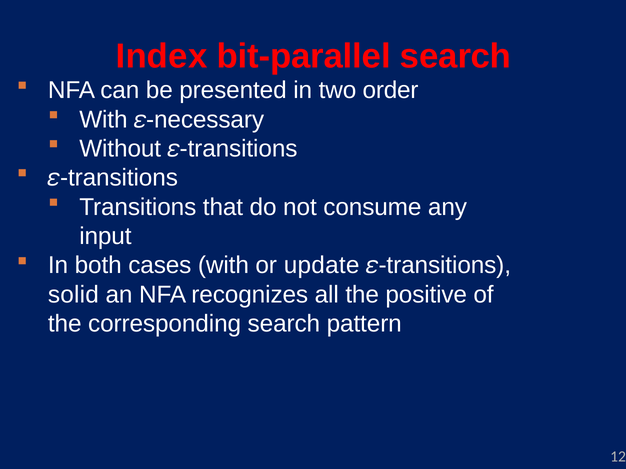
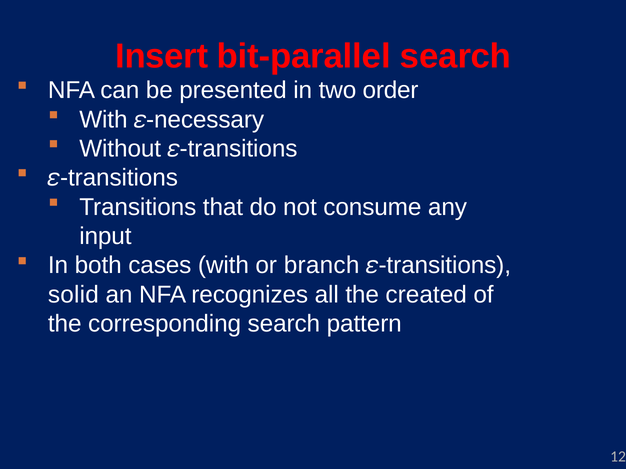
Index: Index -> Insert
update: update -> branch
positive: positive -> created
